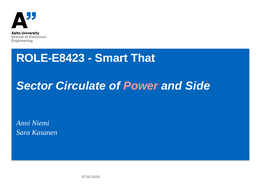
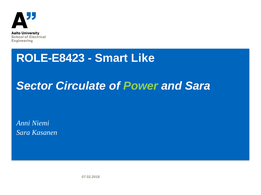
That: That -> Like
Power colour: pink -> light green
and Side: Side -> Sara
